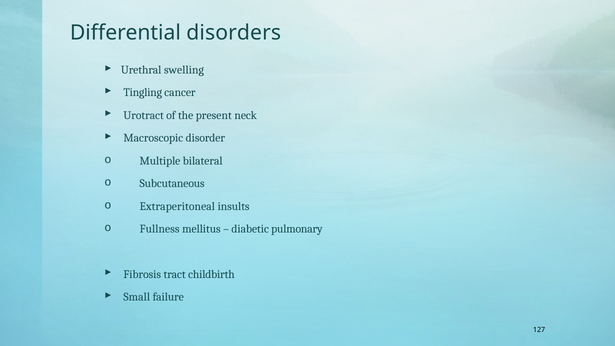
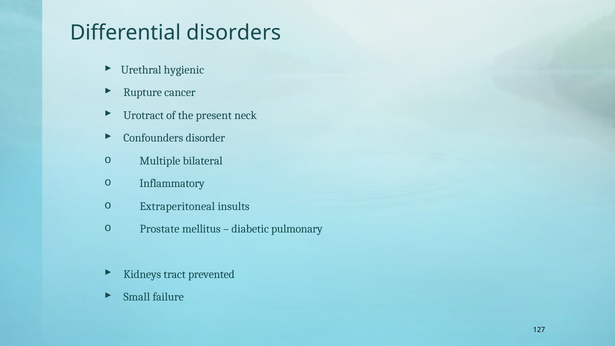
swelling: swelling -> hygienic
Tingling: Tingling -> Rupture
Macroscopic: Macroscopic -> Confounders
Subcutaneous: Subcutaneous -> Inflammatory
Fullness: Fullness -> Prostate
Fibrosis: Fibrosis -> Kidneys
childbirth: childbirth -> prevented
